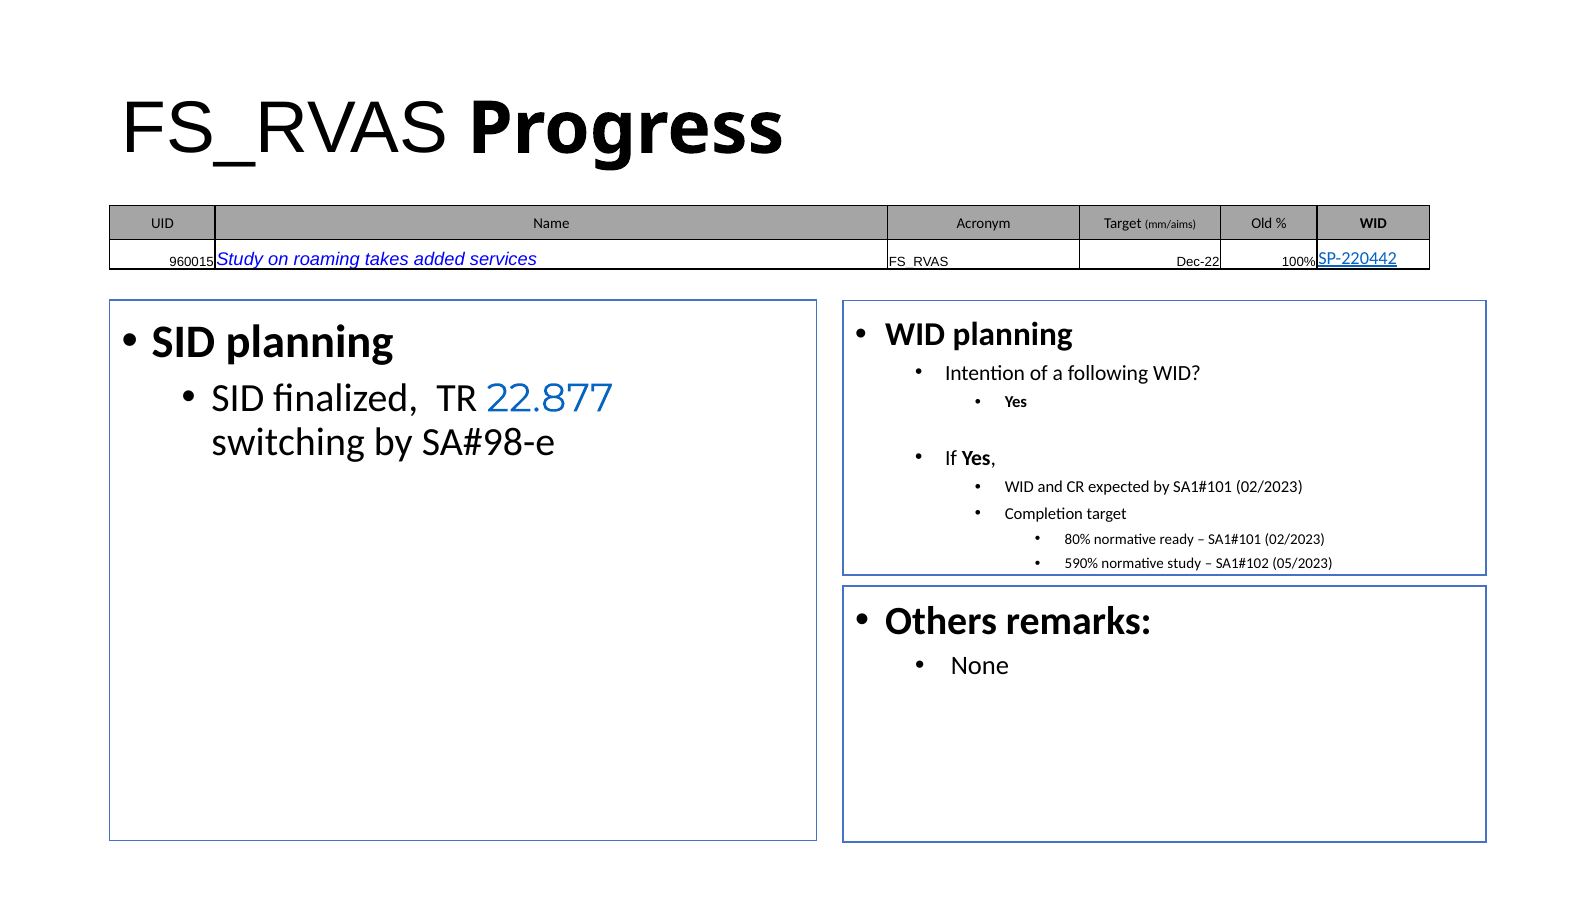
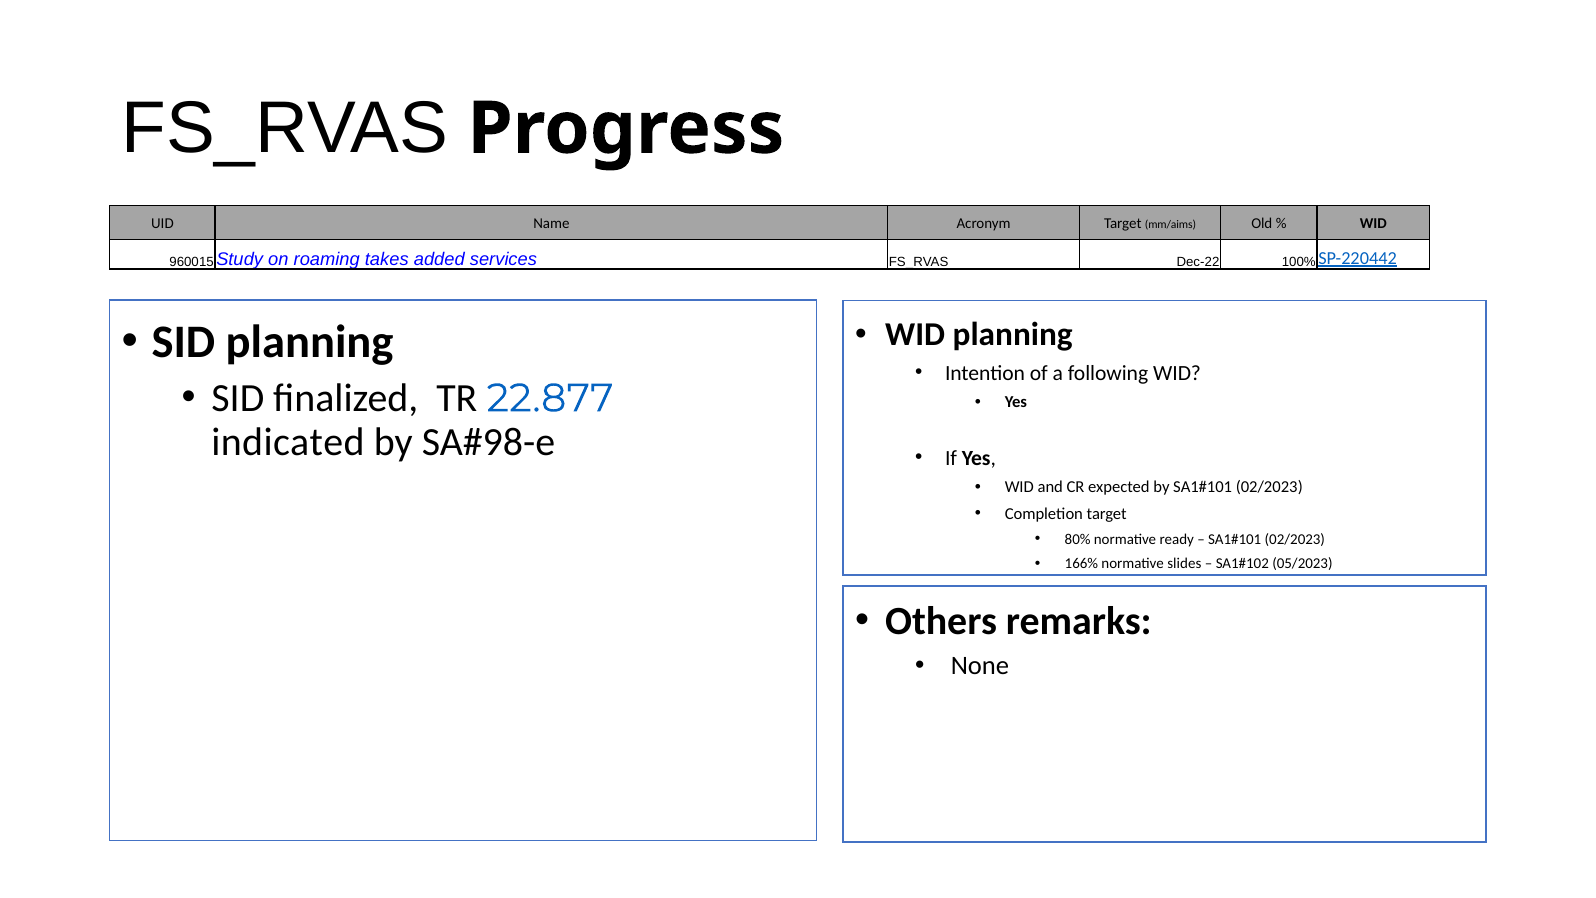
switching: switching -> indicated
590%: 590% -> 166%
normative study: study -> slides
